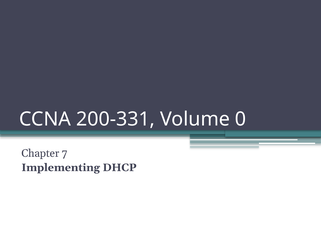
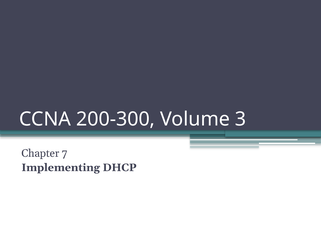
200-331: 200-331 -> 200-300
0: 0 -> 3
